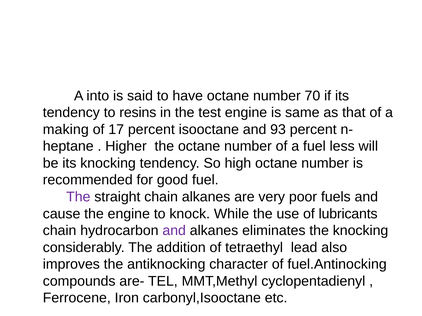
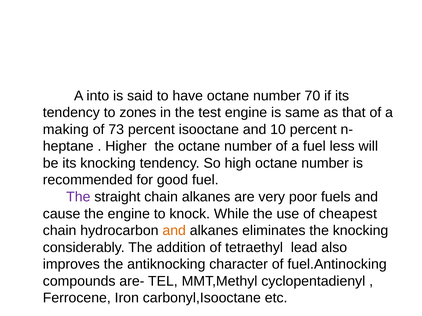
resins: resins -> zones
17: 17 -> 73
93: 93 -> 10
lubricants: lubricants -> cheapest
and at (174, 231) colour: purple -> orange
